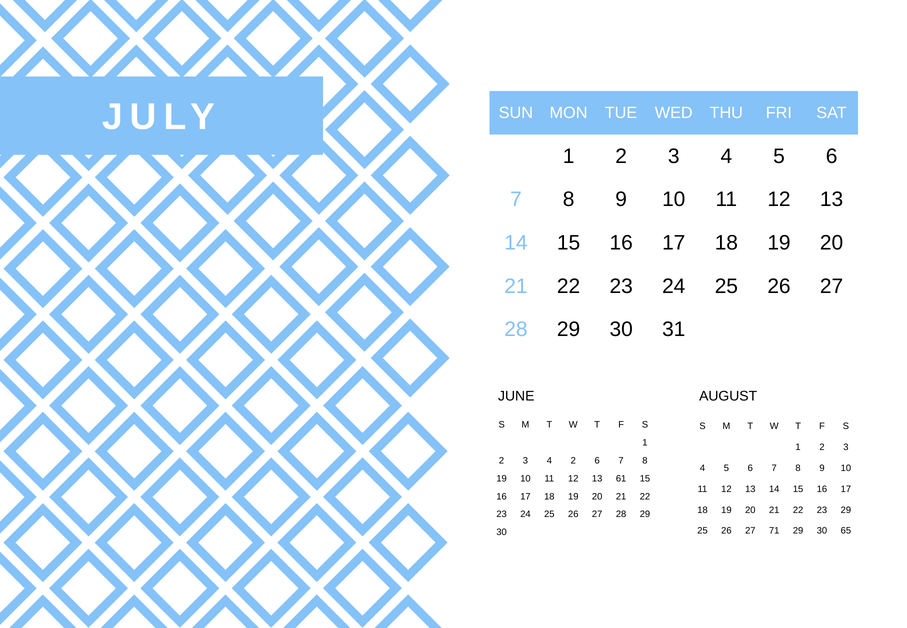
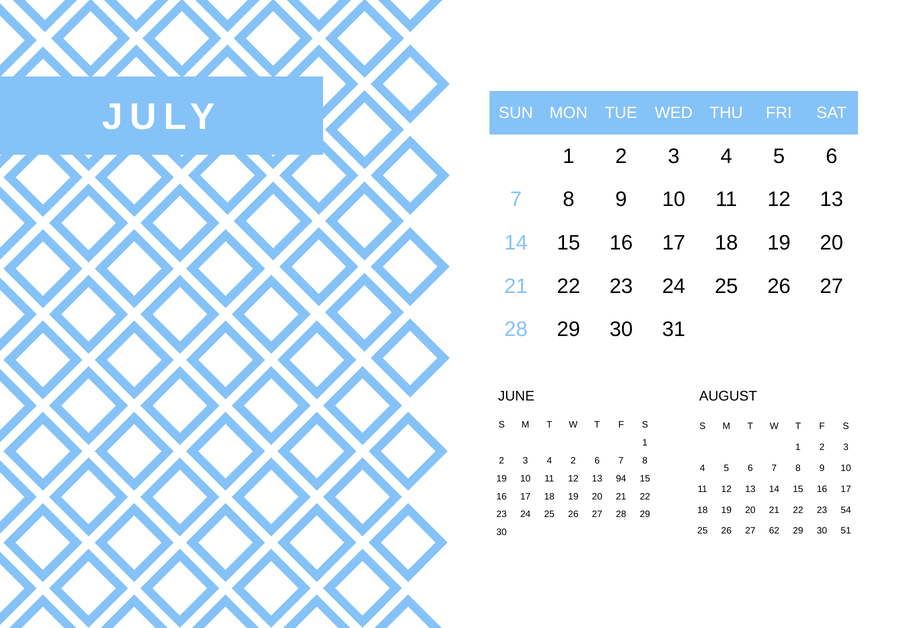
61: 61 -> 94
23 29: 29 -> 54
71: 71 -> 62
65: 65 -> 51
